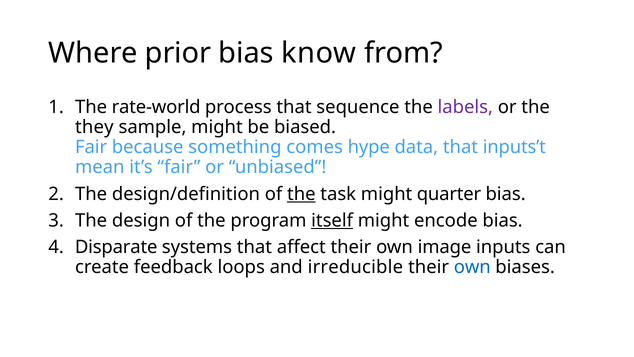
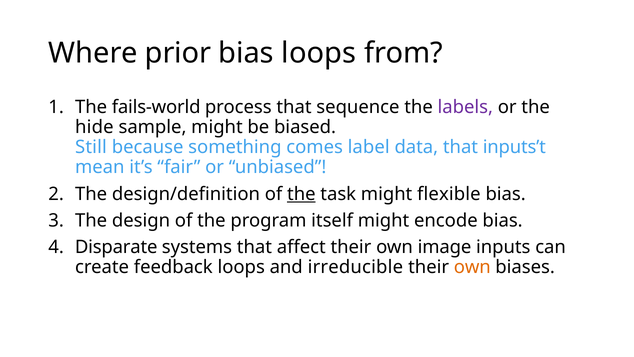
bias know: know -> loops
rate-world: rate-world -> fails-world
they: they -> hide
Fair at (91, 147): Fair -> Still
hype: hype -> label
quarter: quarter -> flexible
itself underline: present -> none
own at (472, 267) colour: blue -> orange
